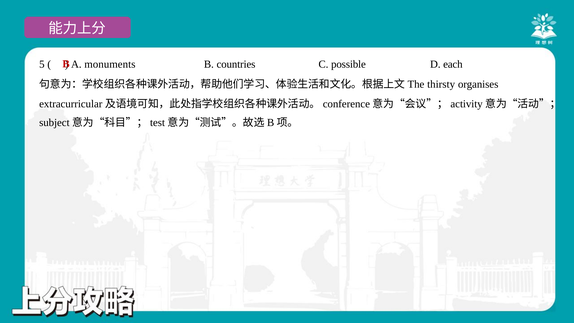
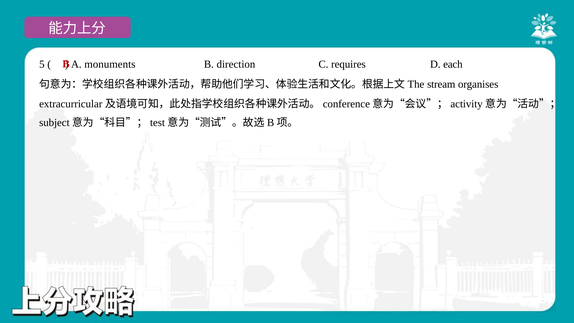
countries: countries -> direction
possible: possible -> requires
thirsty: thirsty -> stream
